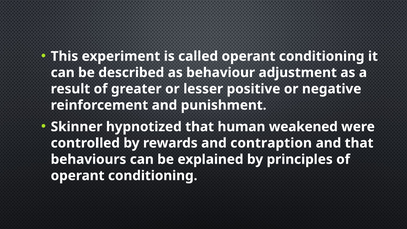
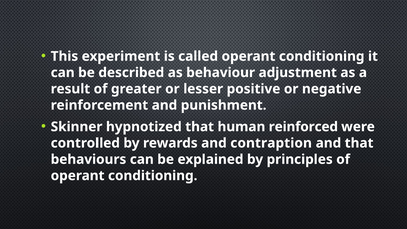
weakened: weakened -> reinforced
